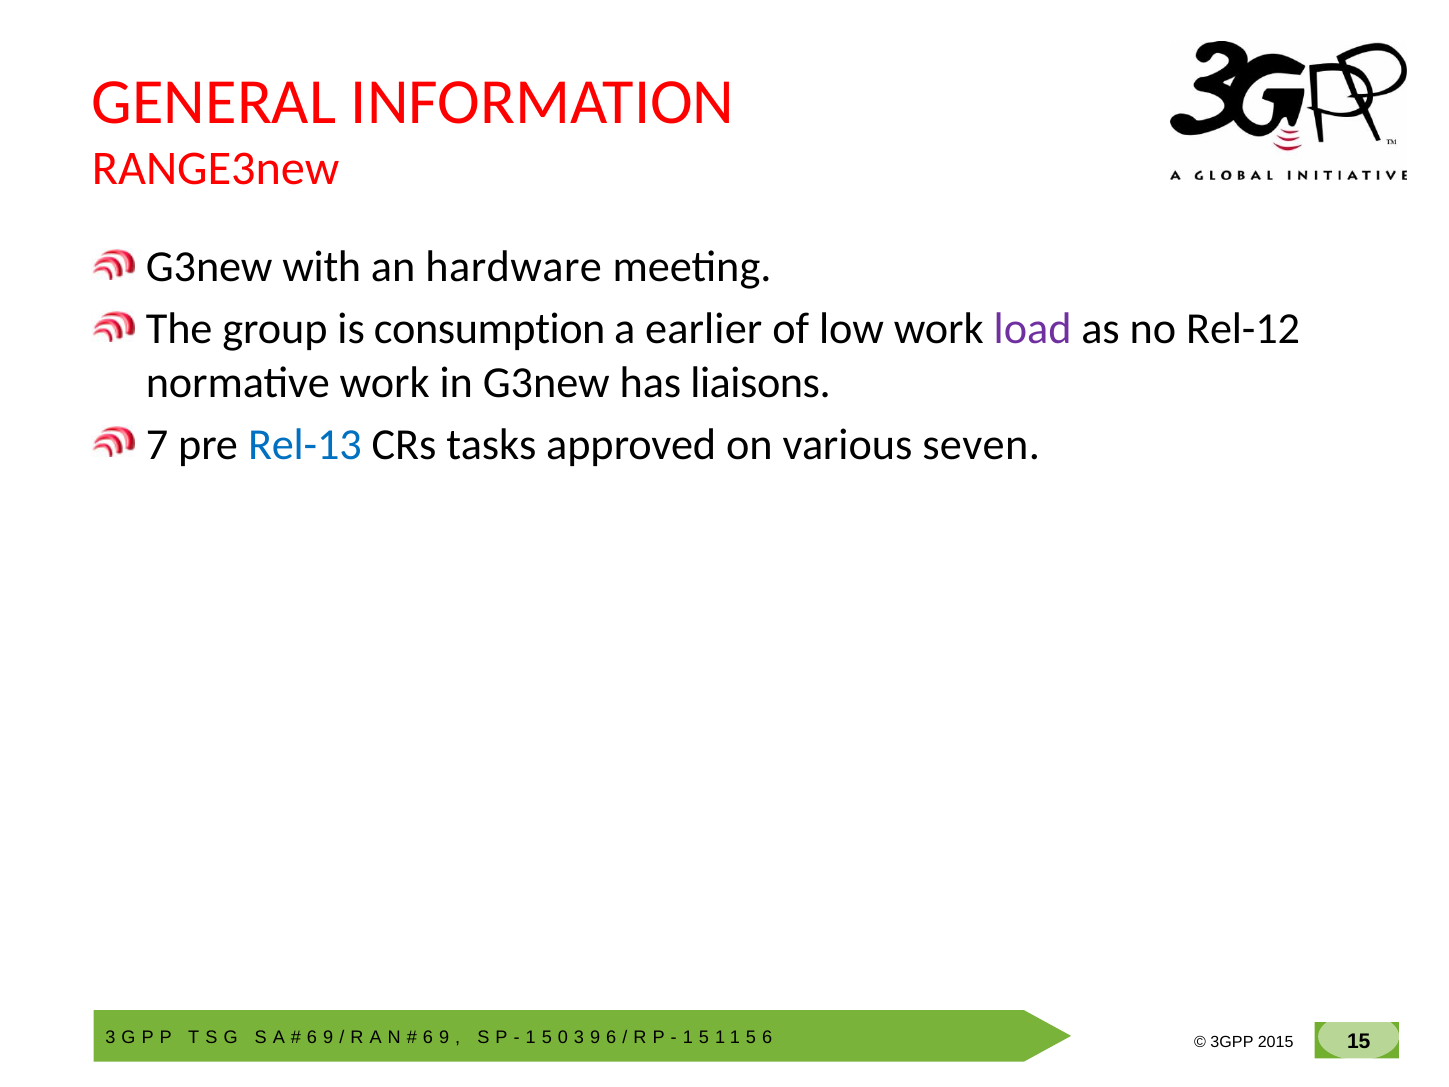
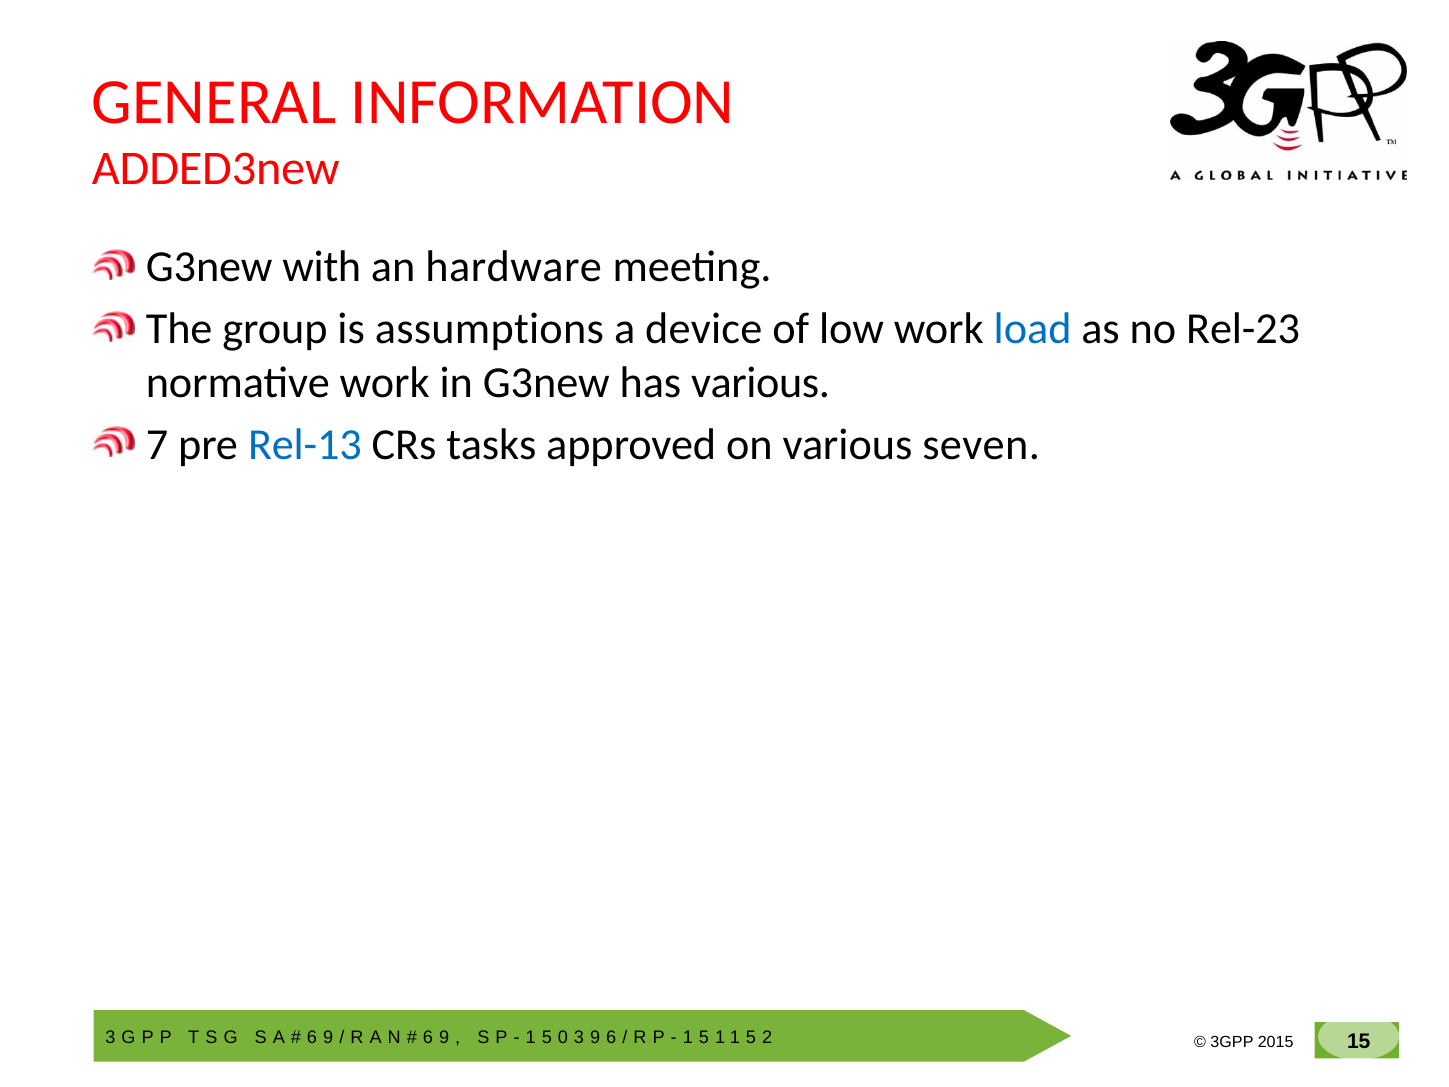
RANGE3new: RANGE3new -> ADDED3new
consumption: consumption -> assumptions
earlier: earlier -> device
load colour: purple -> blue
Rel-12: Rel-12 -> Rel-23
has liaisons: liaisons -> various
6 at (767, 1037): 6 -> 2
